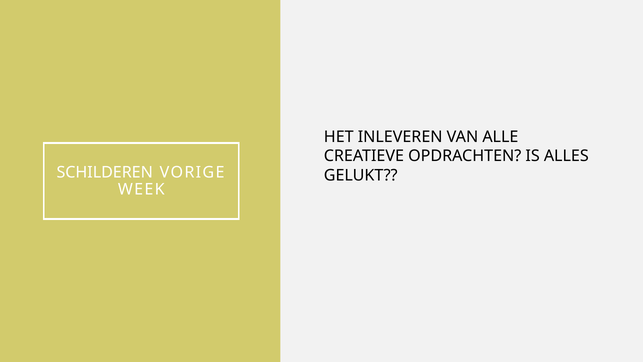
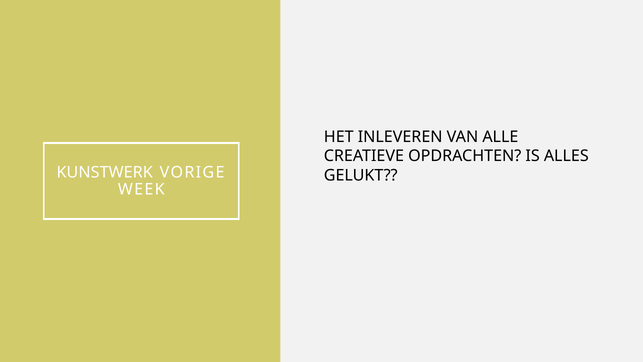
SCHILDEREN: SCHILDEREN -> KUNSTWERK
